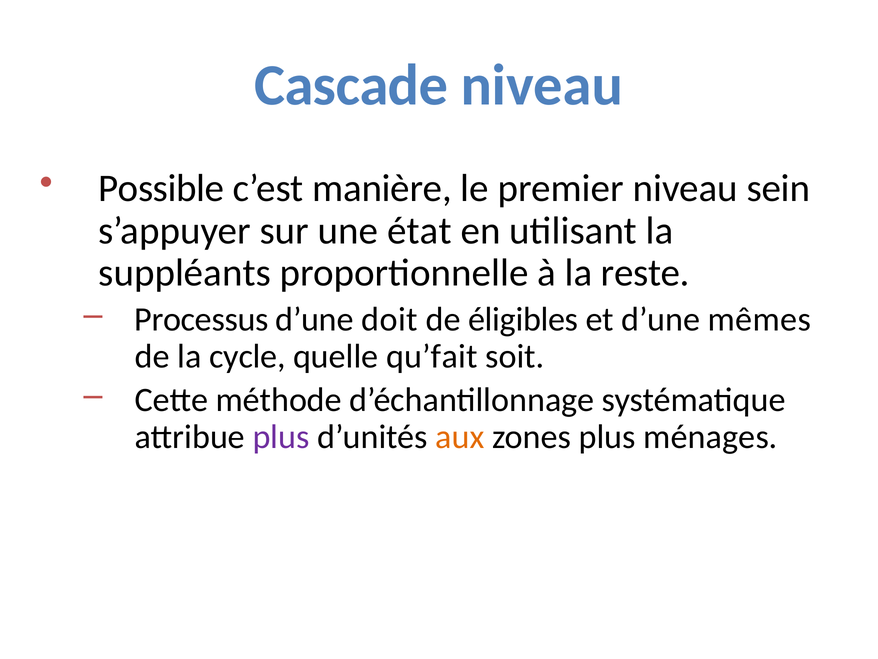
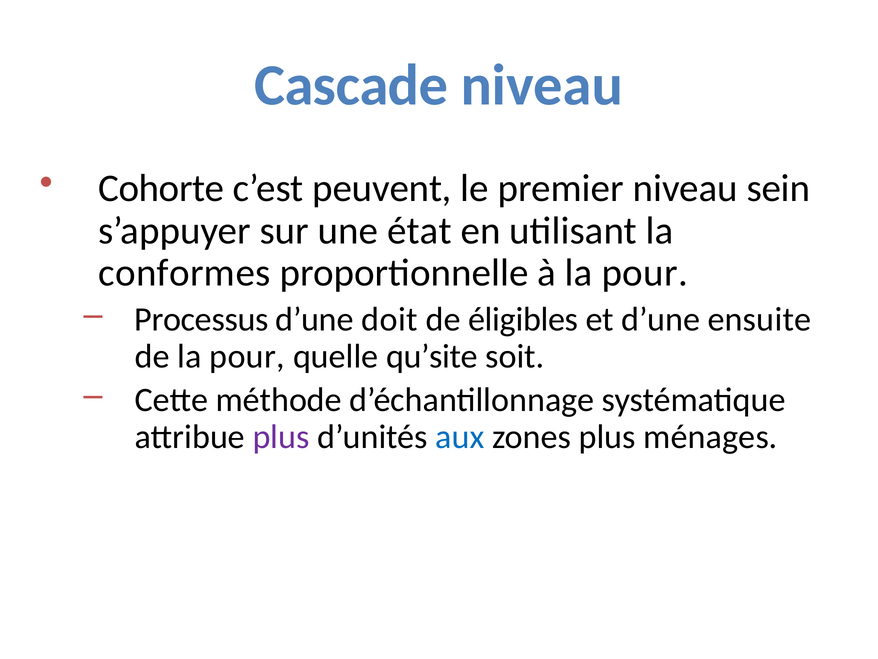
Possible: Possible -> Cohorte
manière: manière -> peuvent
suppléants: suppléants -> conformes
à la reste: reste -> pour
mêmes: mêmes -> ensuite
de la cycle: cycle -> pour
qu’fait: qu’fait -> qu’site
aux colour: orange -> blue
